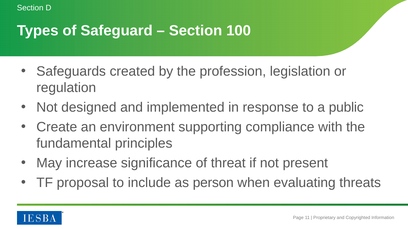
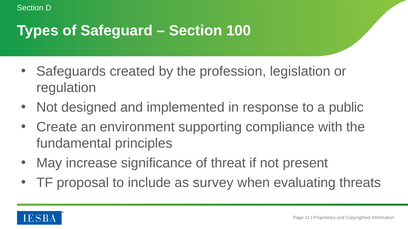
person: person -> survey
